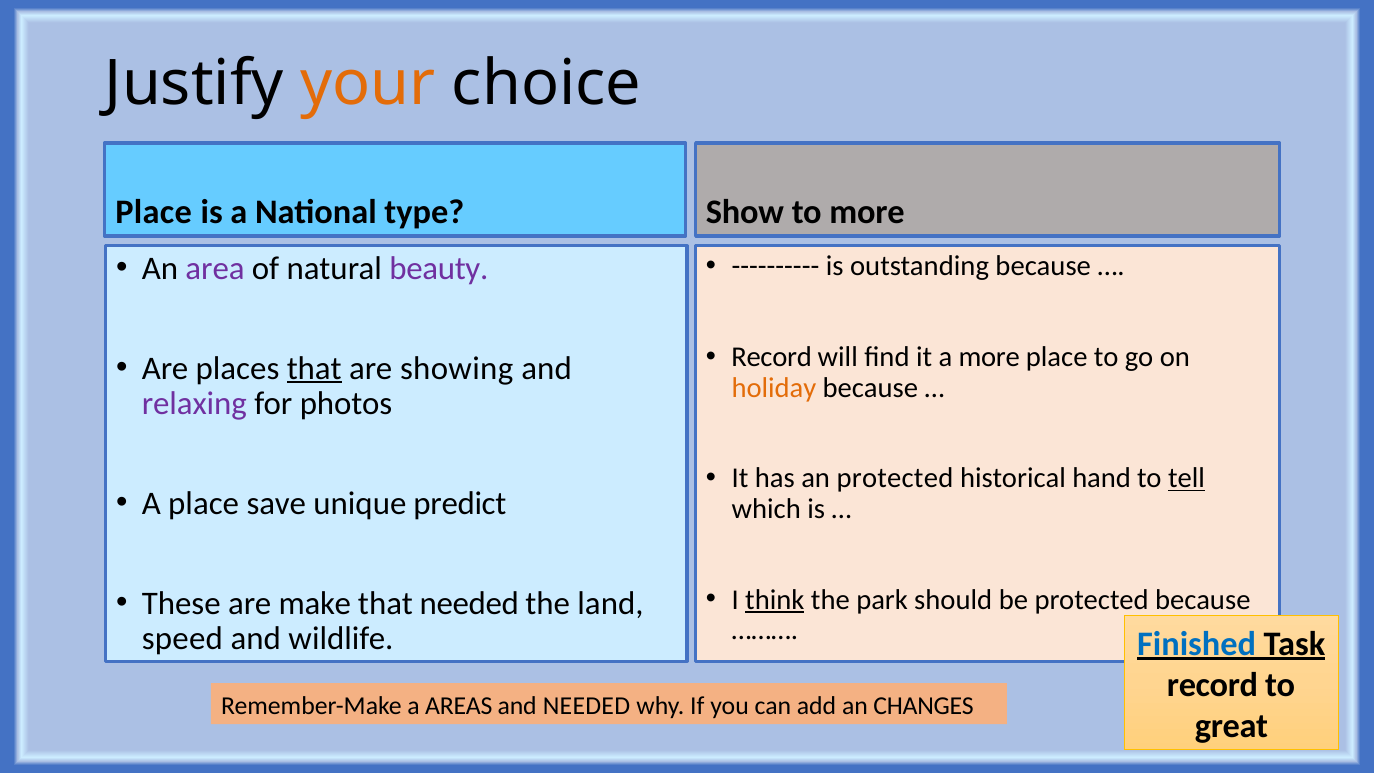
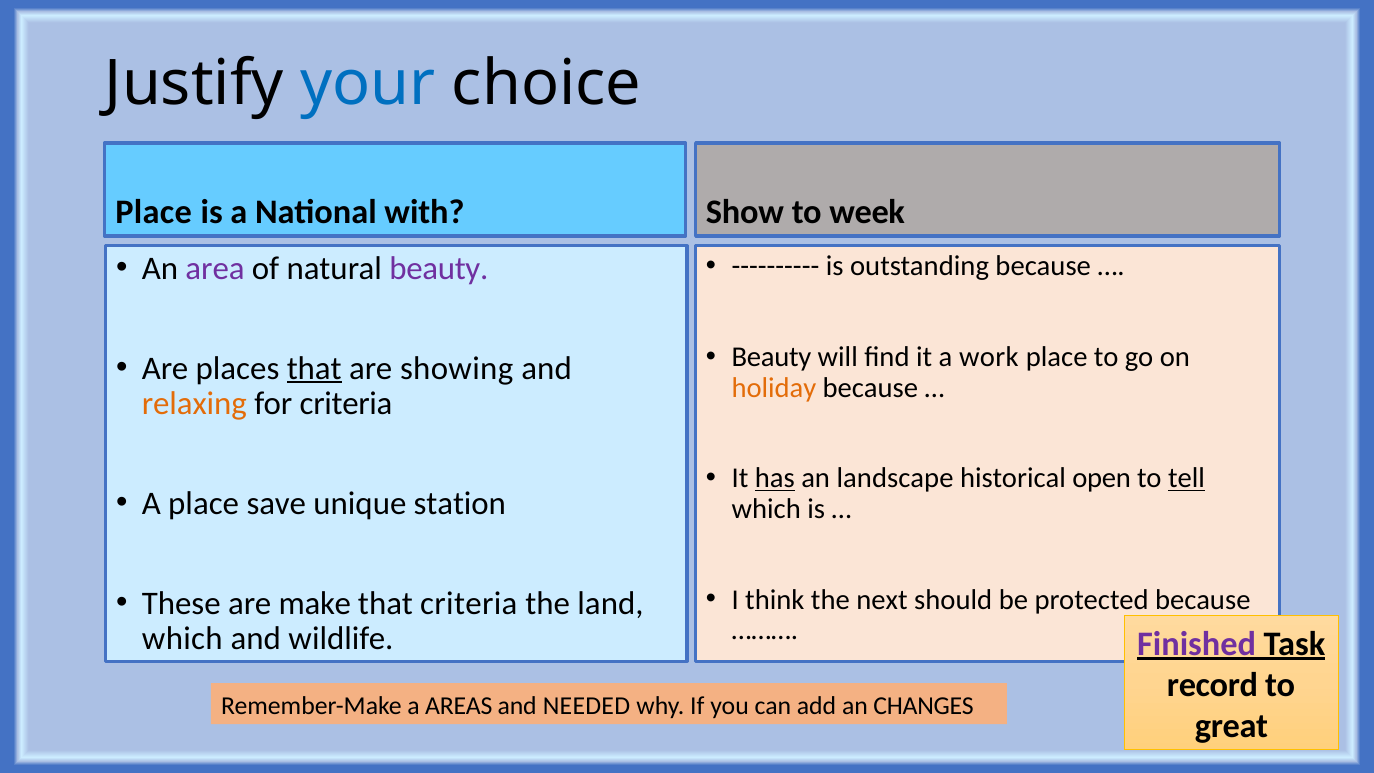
your colour: orange -> blue
type: type -> with
to more: more -> week
Record at (772, 357): Record -> Beauty
a more: more -> work
relaxing colour: purple -> orange
for photos: photos -> criteria
has underline: none -> present
an protected: protected -> landscape
hand: hand -> open
predict: predict -> station
think underline: present -> none
park: park -> next
that needed: needed -> criteria
Finished colour: blue -> purple
speed at (182, 639): speed -> which
